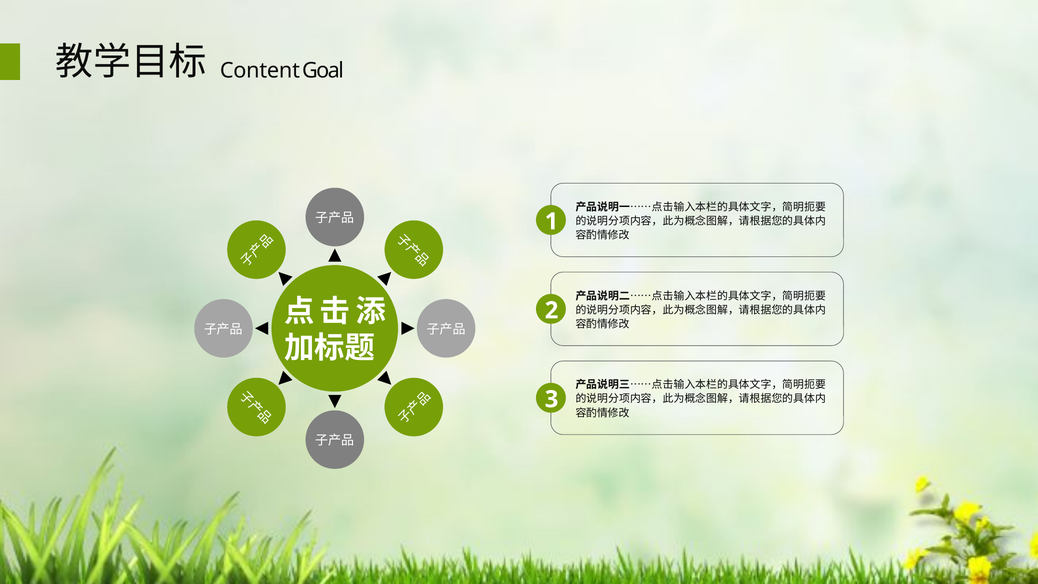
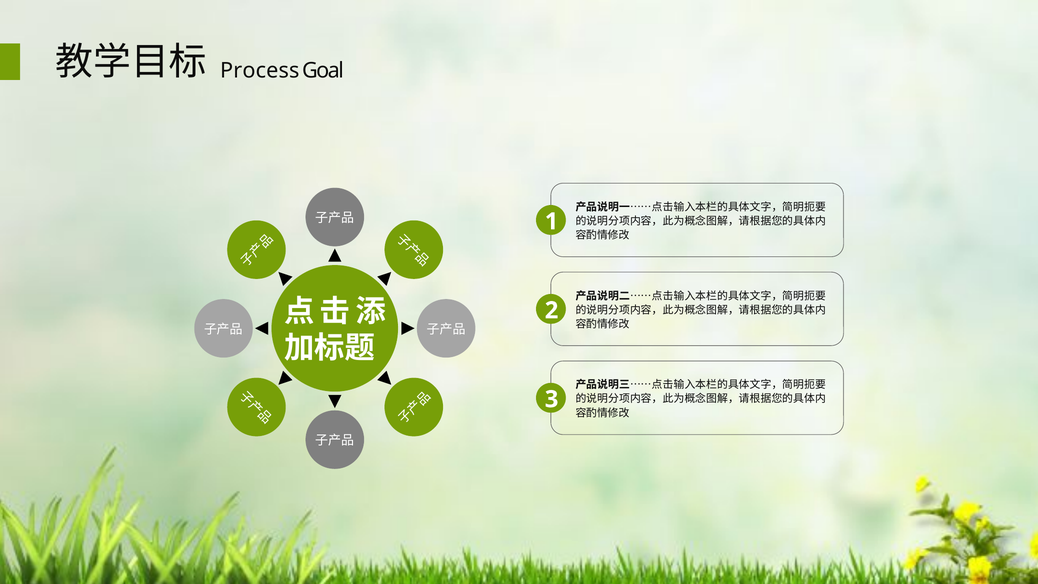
Content: Content -> Process
